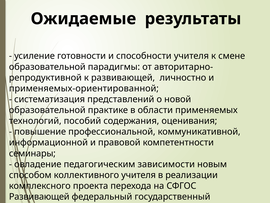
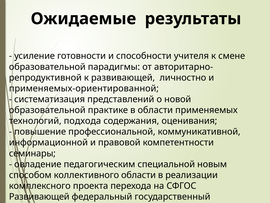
пособий: пособий -> подхода
зависимости: зависимости -> специальной
коллективного учителя: учителя -> области
